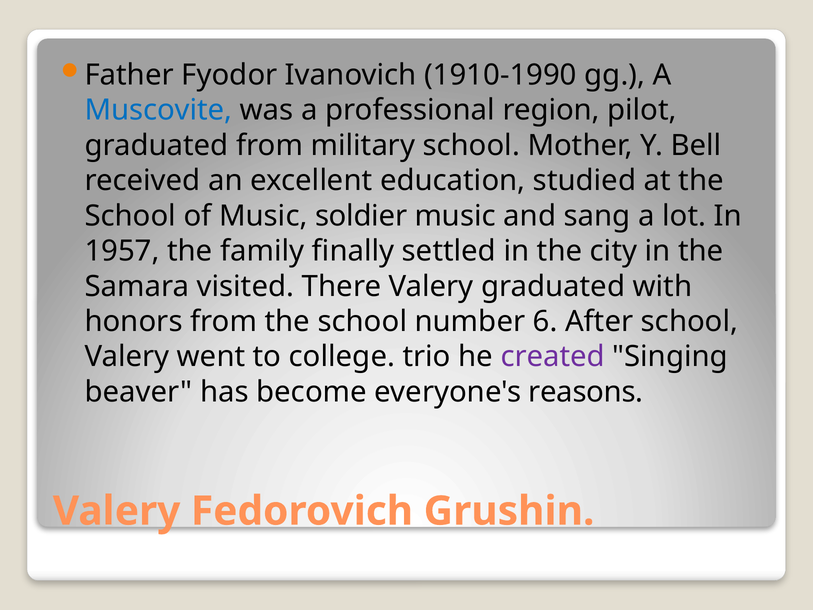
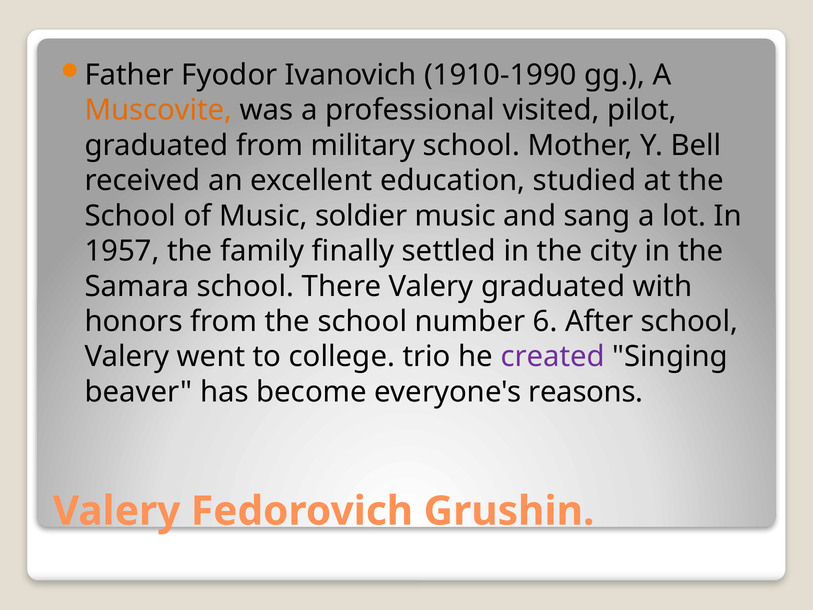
Muscovite colour: blue -> orange
region: region -> visited
Samara visited: visited -> school
